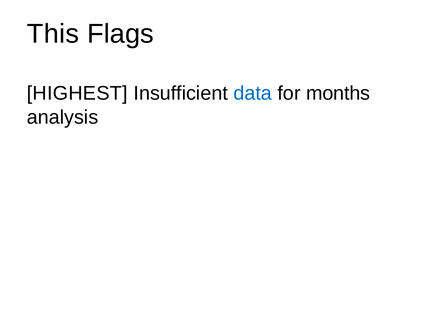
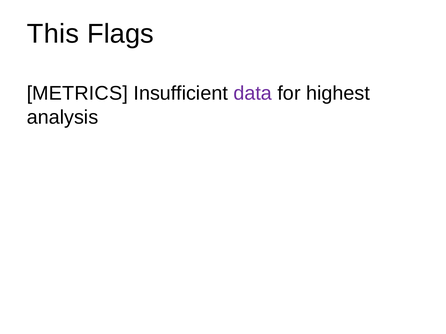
HIGHEST: HIGHEST -> METRICS
data colour: blue -> purple
months: months -> highest
